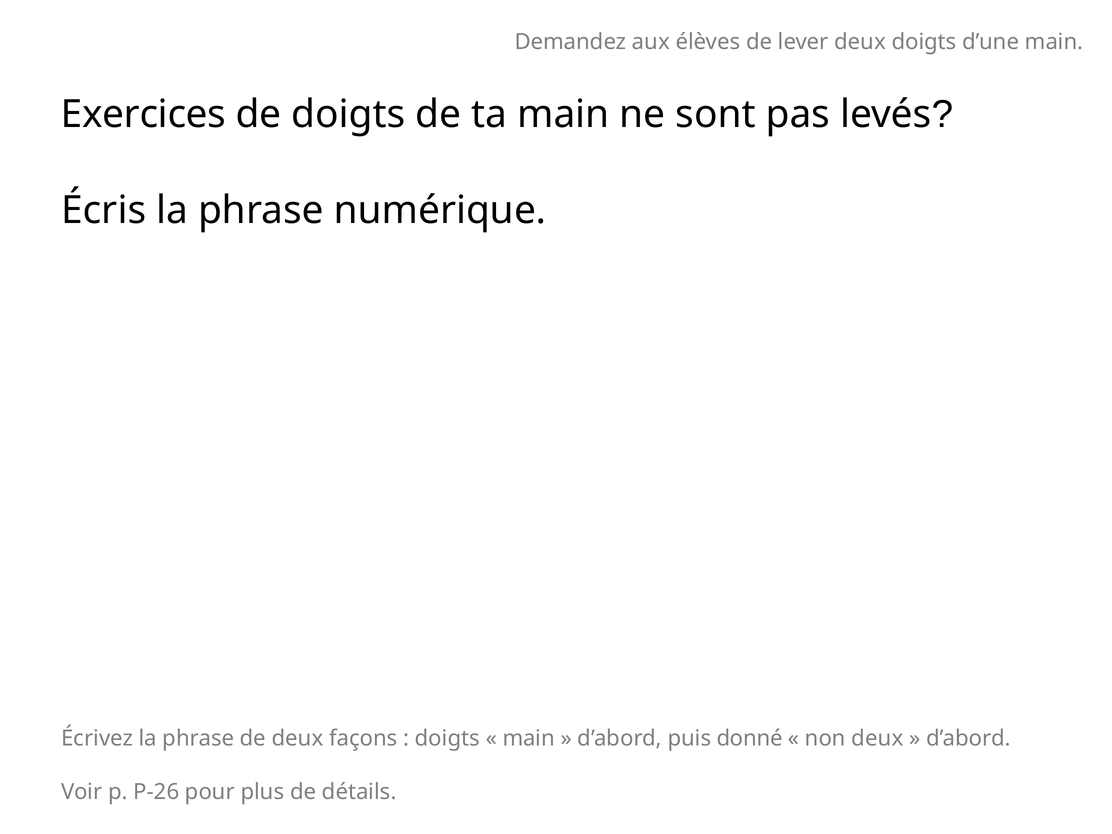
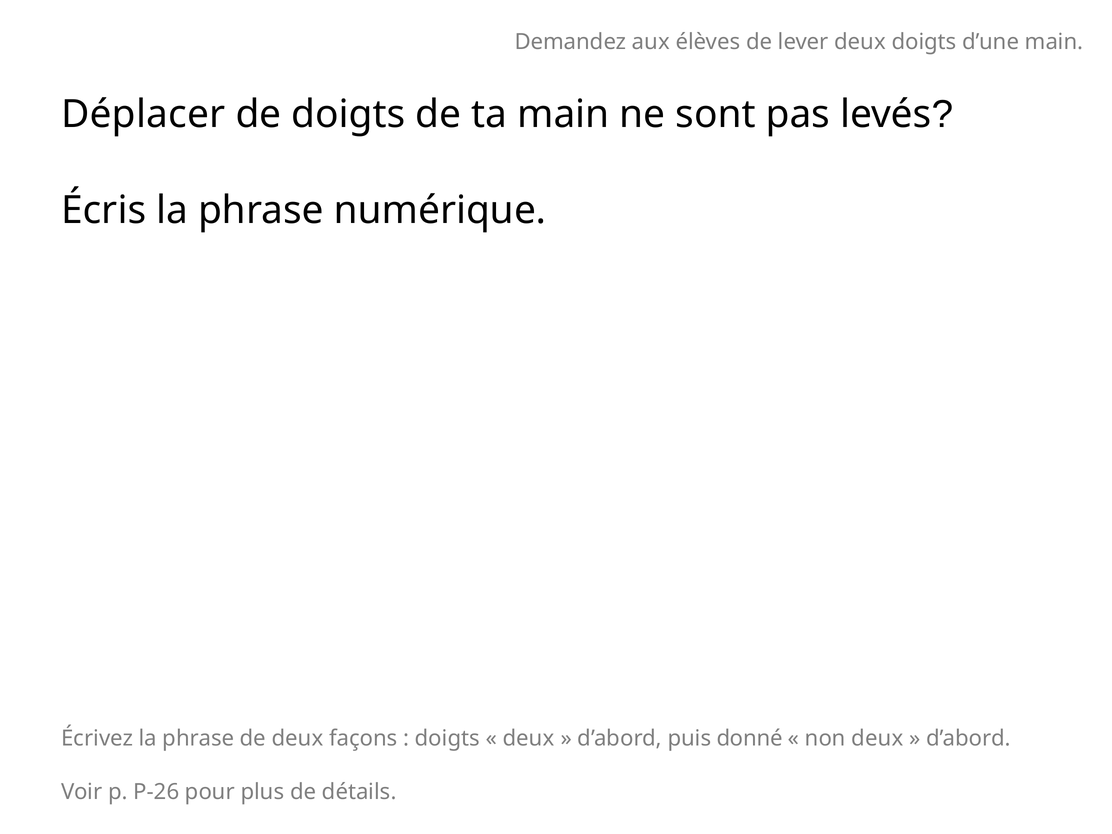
Exercices: Exercices -> Déplacer
main at (529, 738): main -> deux
